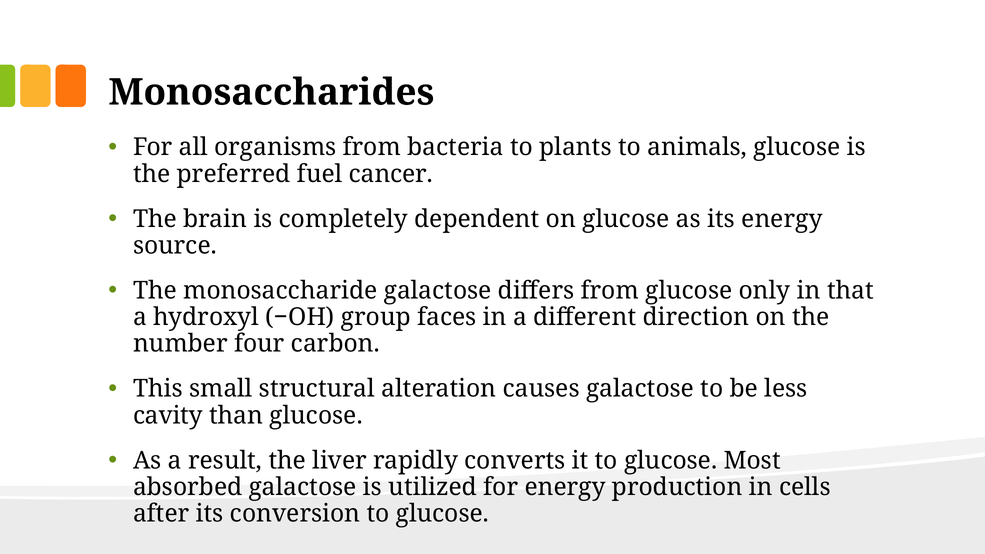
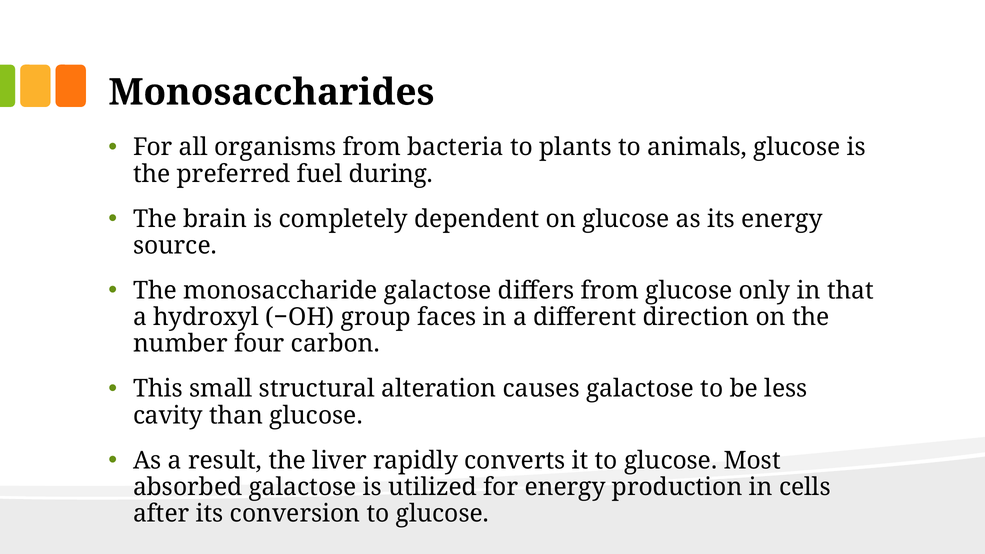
cancer: cancer -> during
